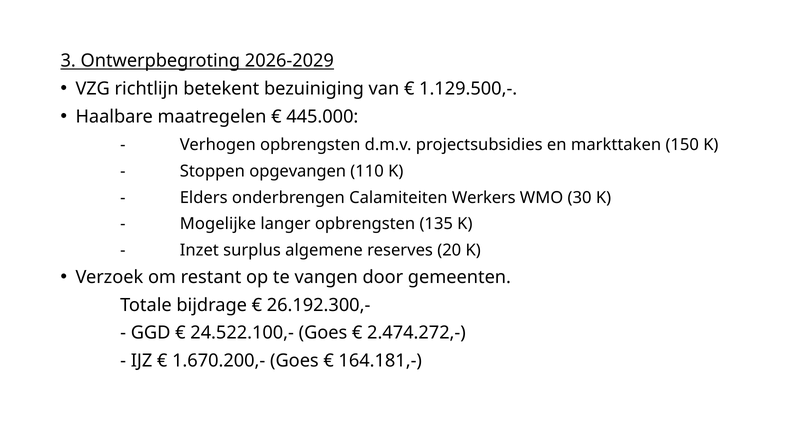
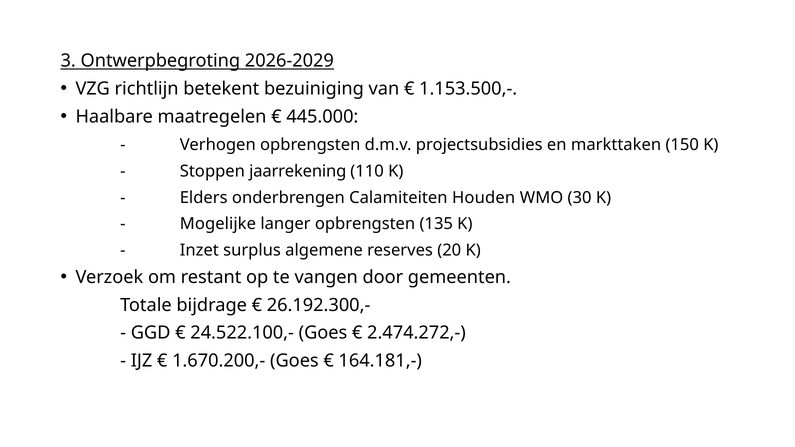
1.129.500,-: 1.129.500,- -> 1.153.500,-
opgevangen: opgevangen -> jaarrekening
Werkers: Werkers -> Houden
